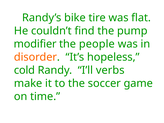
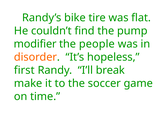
cold: cold -> first
verbs: verbs -> break
